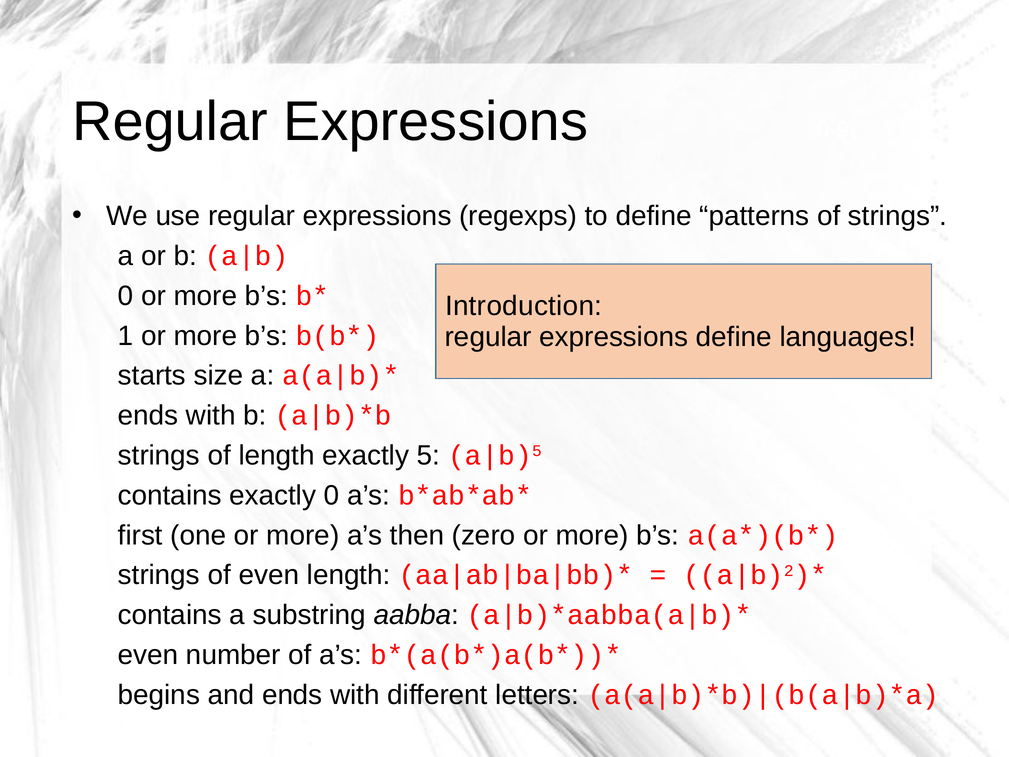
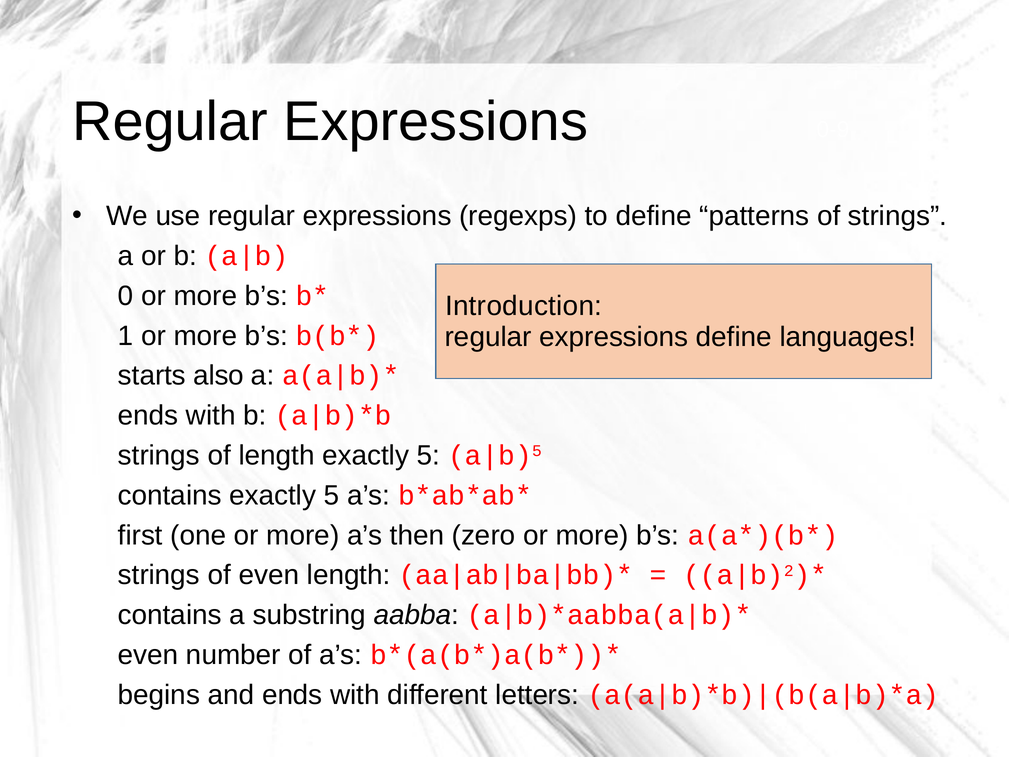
size: size -> also
contains exactly 0: 0 -> 5
